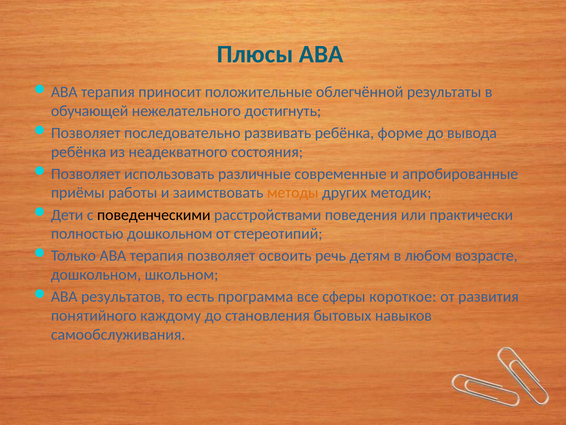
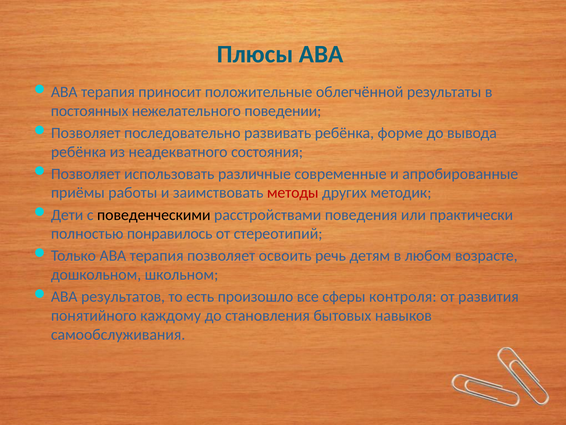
обучающей: обучающей -> постоянных
достигнуть: достигнуть -> поведении
методы colour: orange -> red
полностью дошкольном: дошкольном -> понравилось
программа: программа -> произошло
короткое: короткое -> контроля
